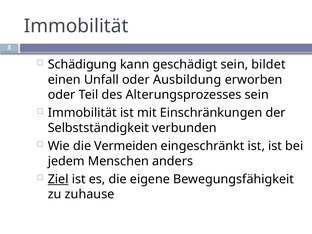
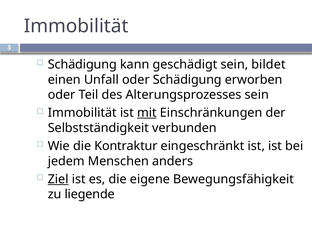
oder Ausbildung: Ausbildung -> Schädigung
mit underline: none -> present
Vermeiden: Vermeiden -> Kontraktur
zuhause: zuhause -> liegende
